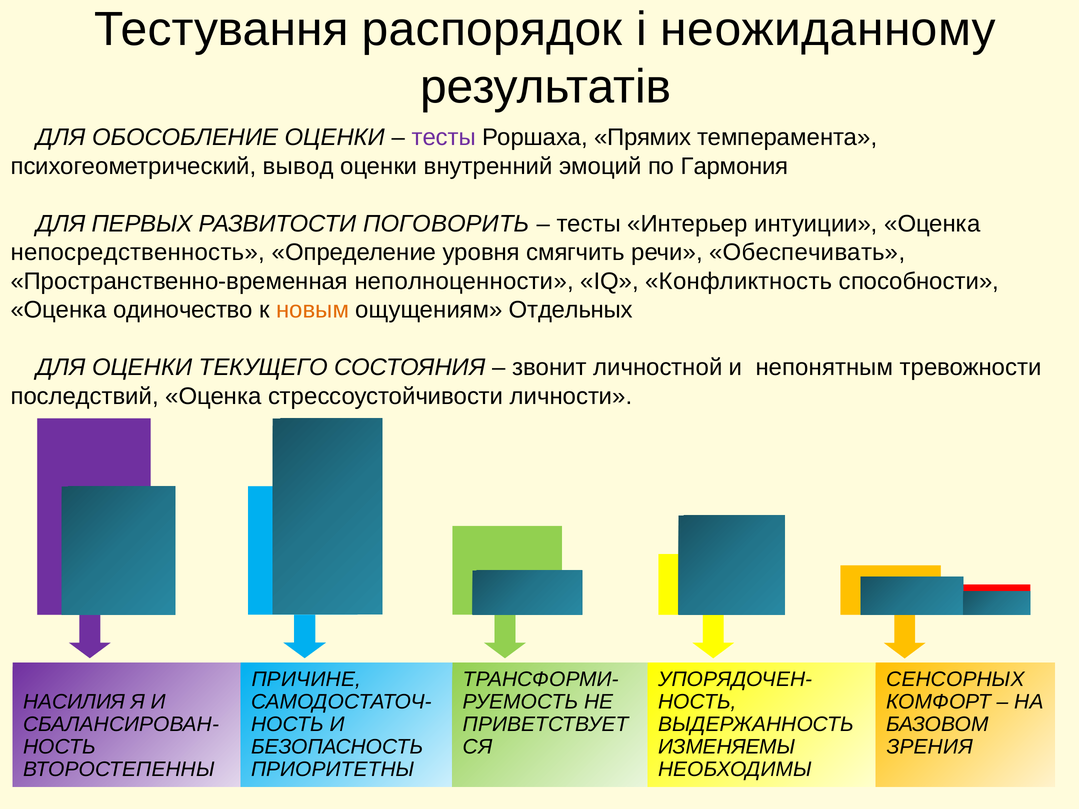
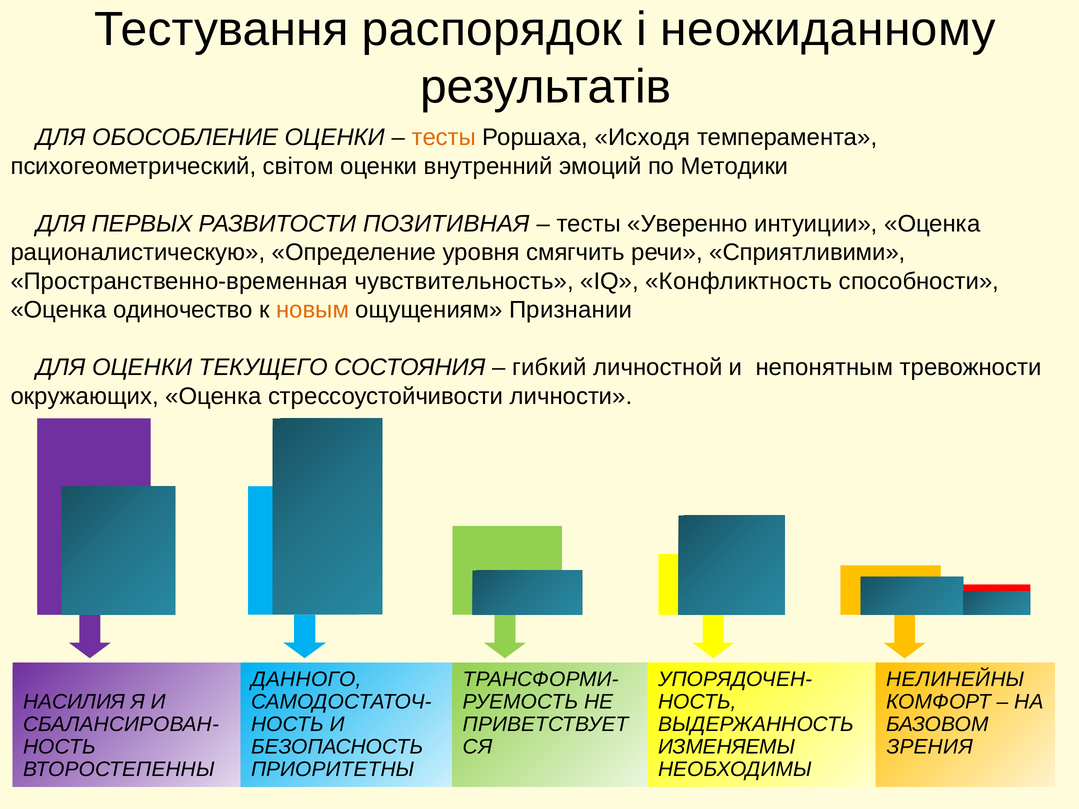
тесты at (444, 138) colour: purple -> orange
Прямих: Прямих -> Исходя
вывод: вывод -> світом
Гармония: Гармония -> Методики
ПОГОВОРИТЬ: ПОГОВОРИТЬ -> ПОЗИТИВНАЯ
Интерьер: Интерьер -> Уверенно
непосредственность: непосредственность -> рационалистическую
Обеспечивать: Обеспечивать -> Сприятливими
неполноценности: неполноценности -> чувствительность
Отдельных: Отдельных -> Признании
звонит: звонит -> гибкий
последствий: последствий -> окружающих
ПРИЧИНЕ: ПРИЧИНЕ -> ДАННОГО
СЕНСОРНЫХ: СЕНСОРНЫХ -> НЕЛИНЕЙНЫ
